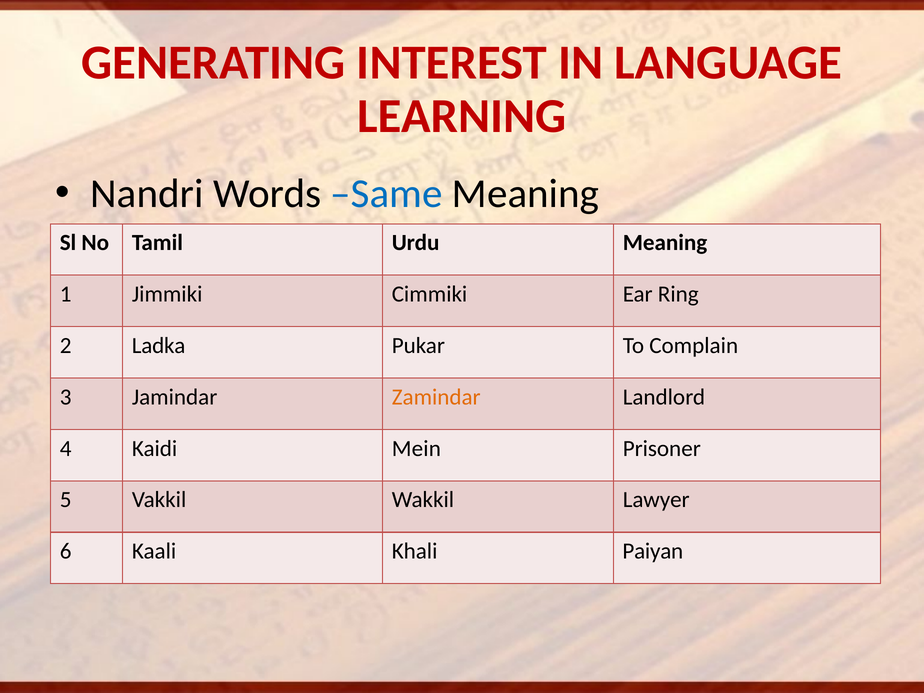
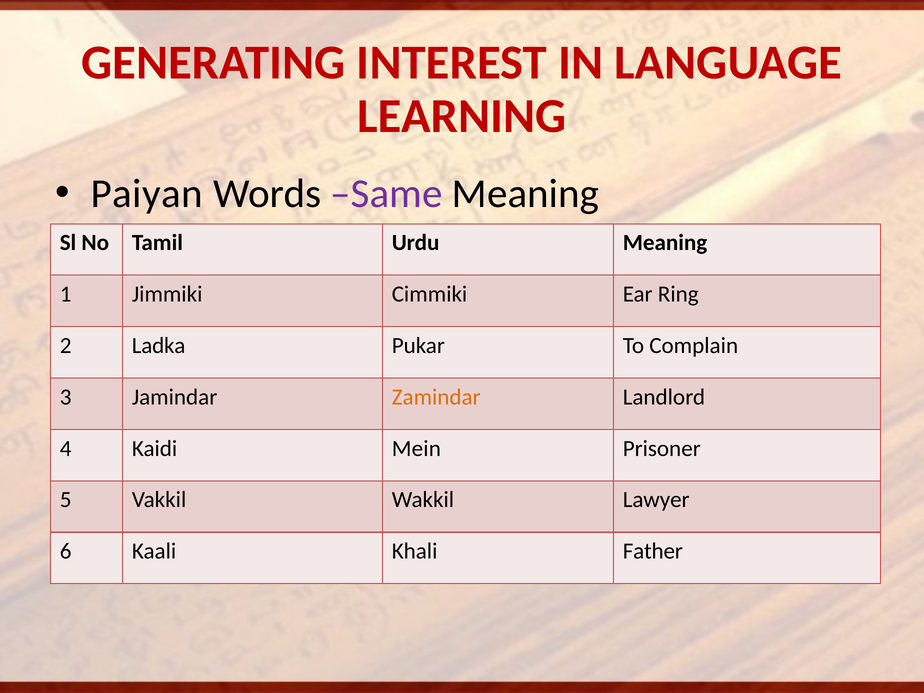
Nandri: Nandri -> Paiyan
Same colour: blue -> purple
Paiyan: Paiyan -> Father
